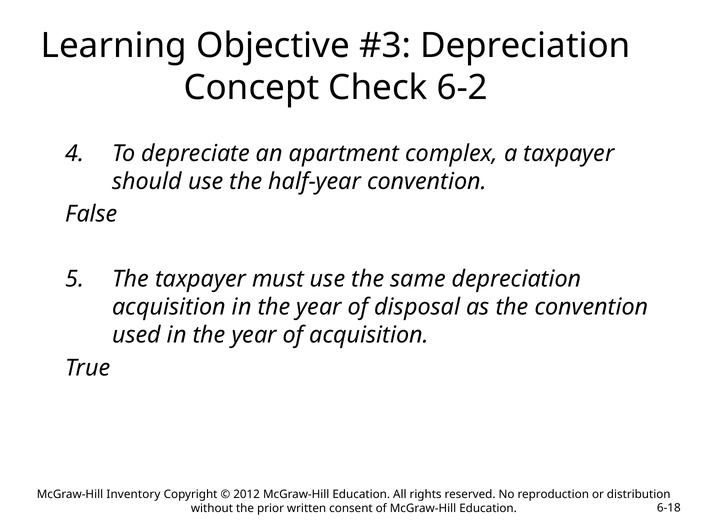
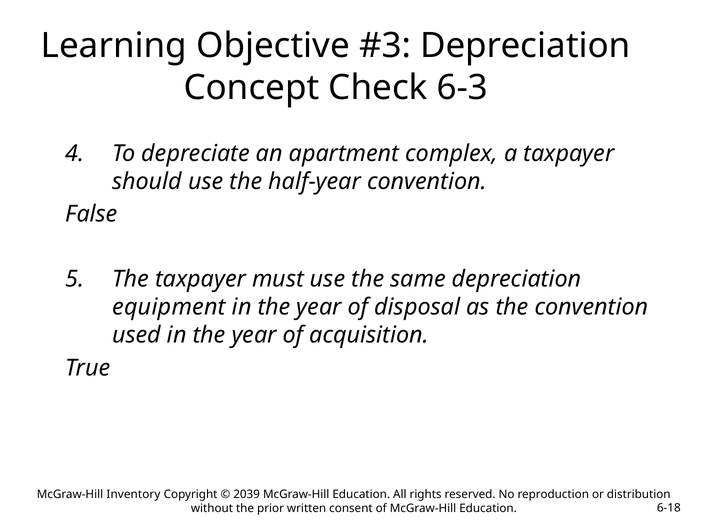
6-2: 6-2 -> 6-3
acquisition at (169, 308): acquisition -> equipment
2012: 2012 -> 2039
